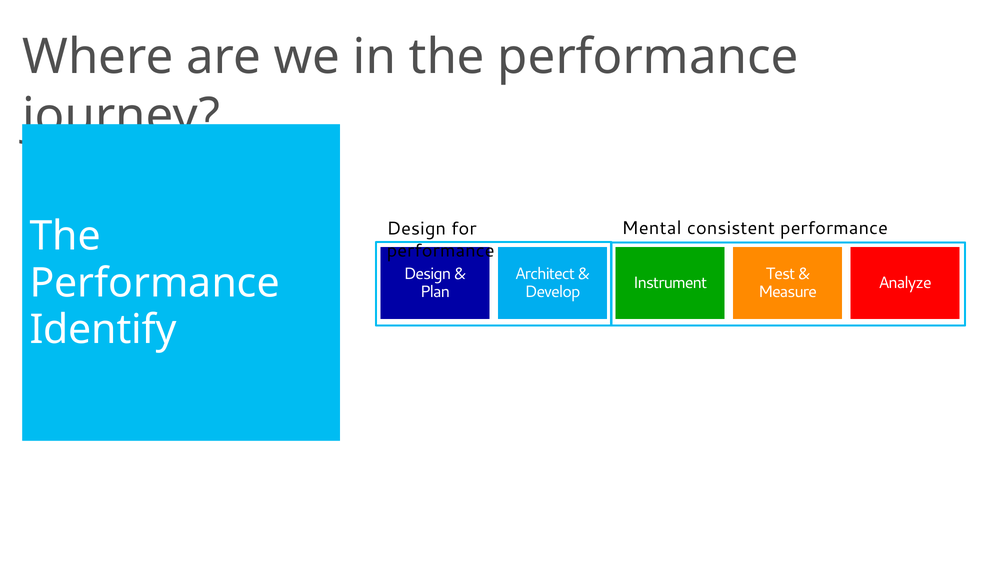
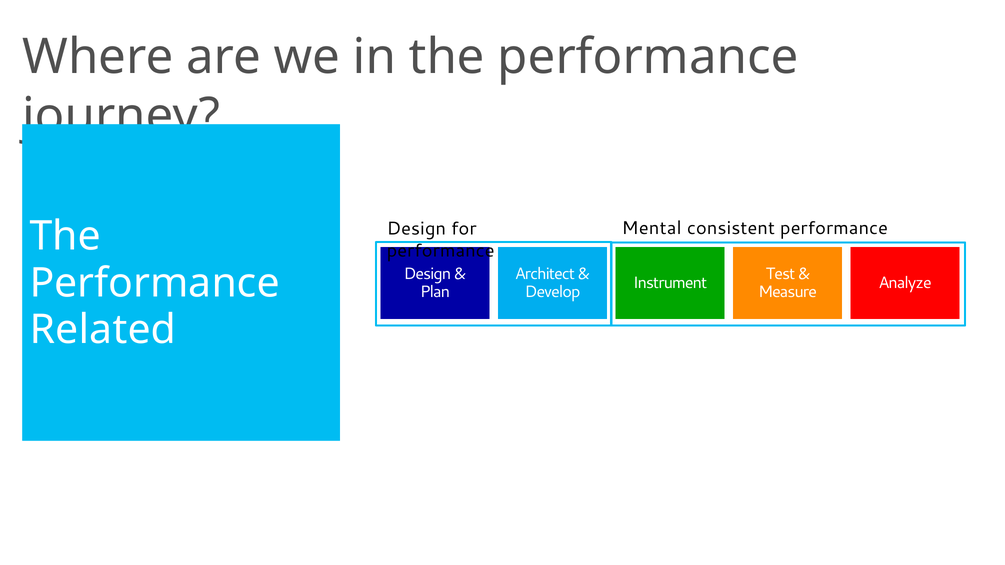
Identify: Identify -> Related
